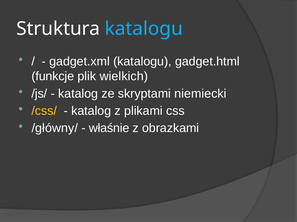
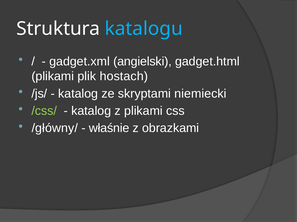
gadget.xml katalogu: katalogu -> angielski
funkcje at (53, 77): funkcje -> plikami
wielkich: wielkich -> hostach
/css/ colour: yellow -> light green
